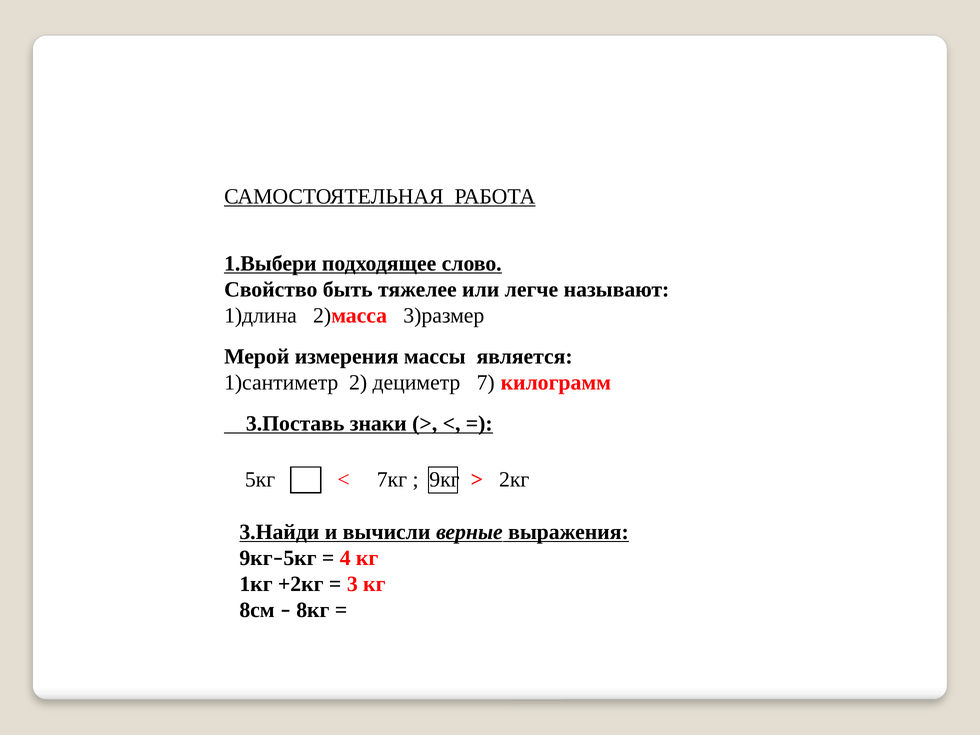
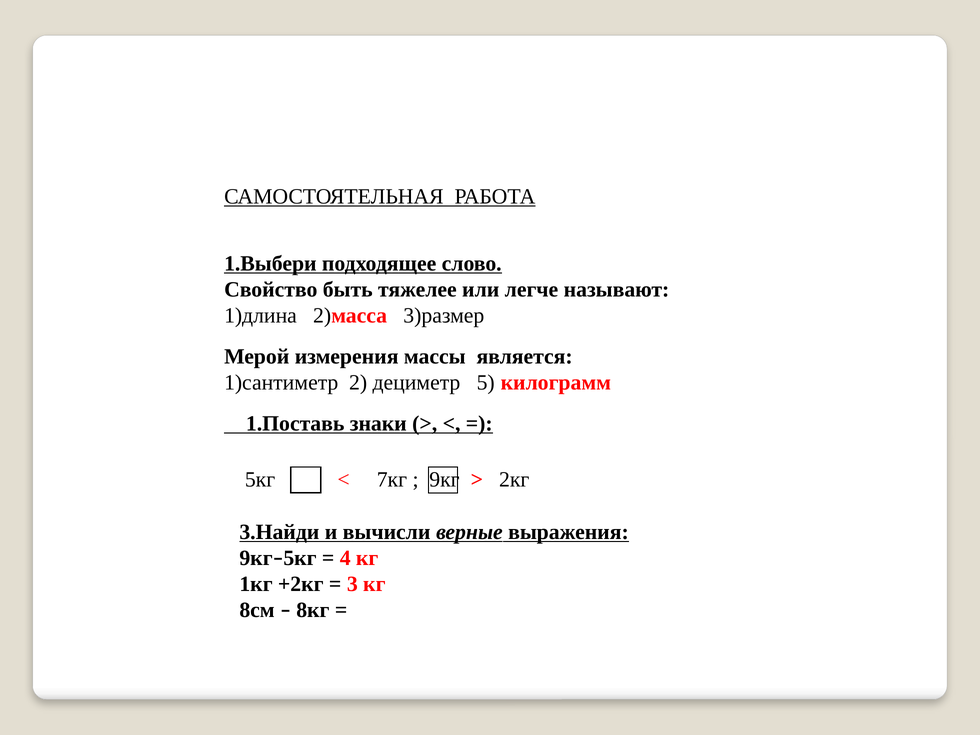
7: 7 -> 5
3.Поставь: 3.Поставь -> 1.Поставь
